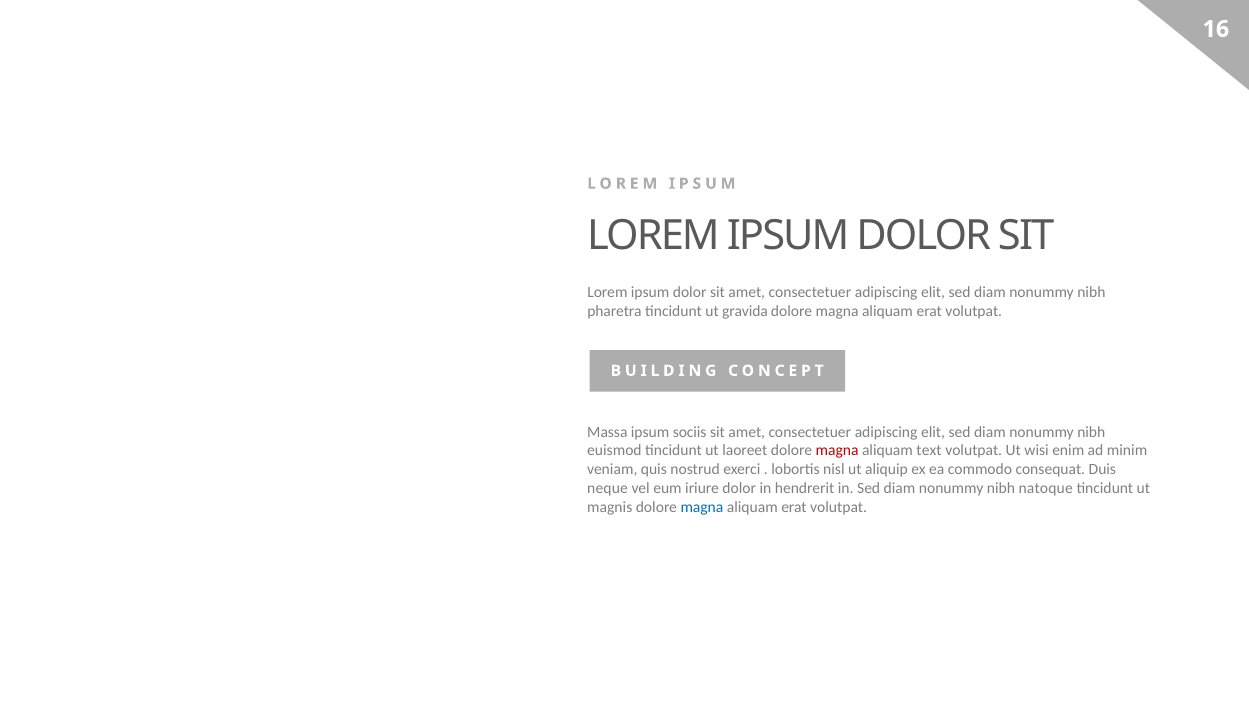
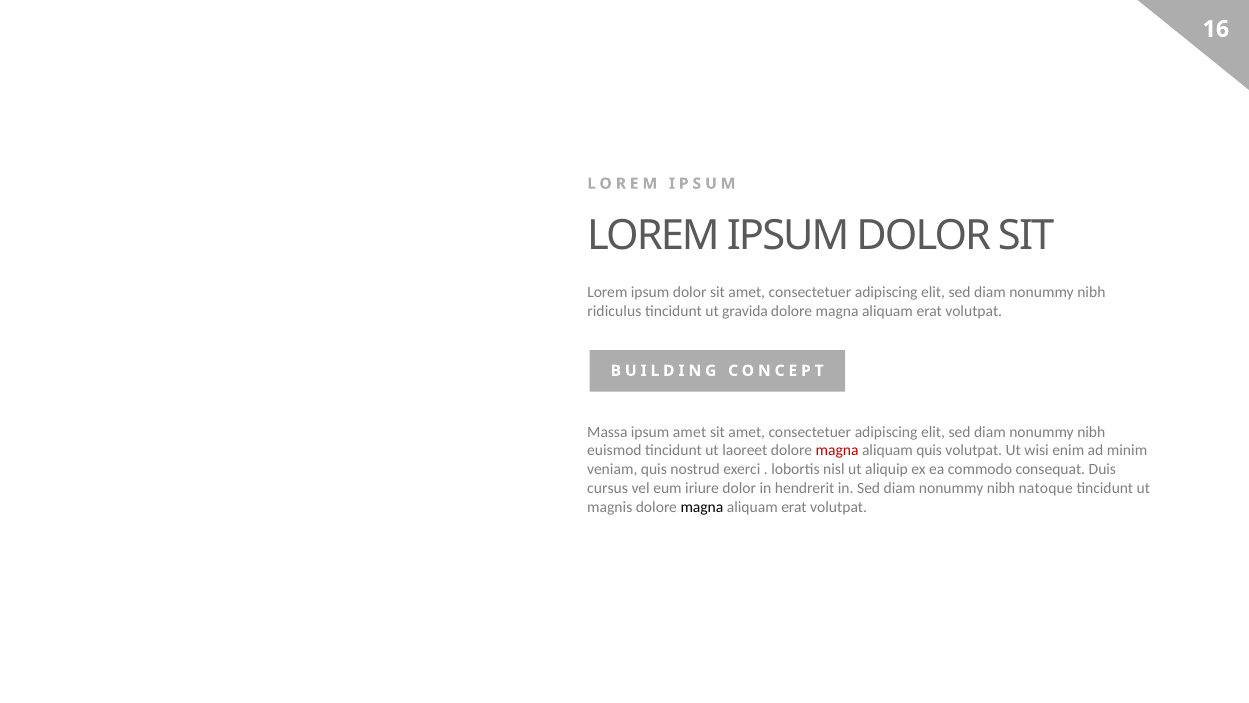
pharetra: pharetra -> ridiculus
ipsum sociis: sociis -> amet
aliquam text: text -> quis
neque: neque -> cursus
magna at (702, 507) colour: blue -> black
